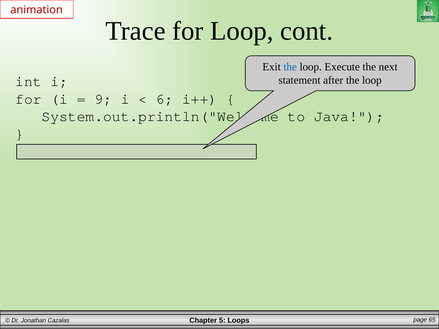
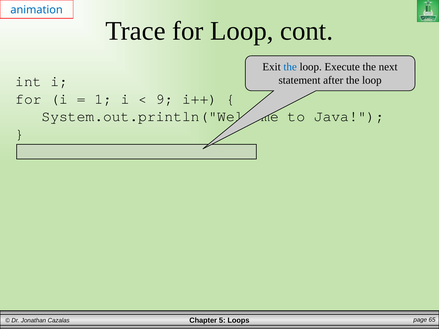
animation colour: red -> blue
9: 9 -> 1
6: 6 -> 9
